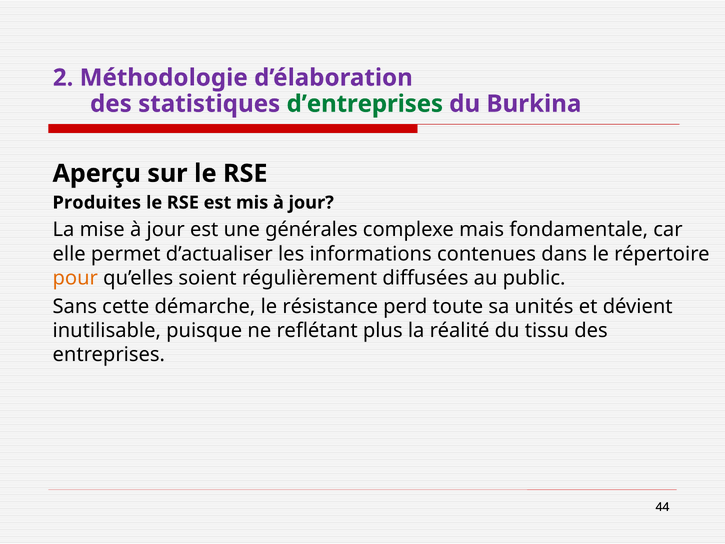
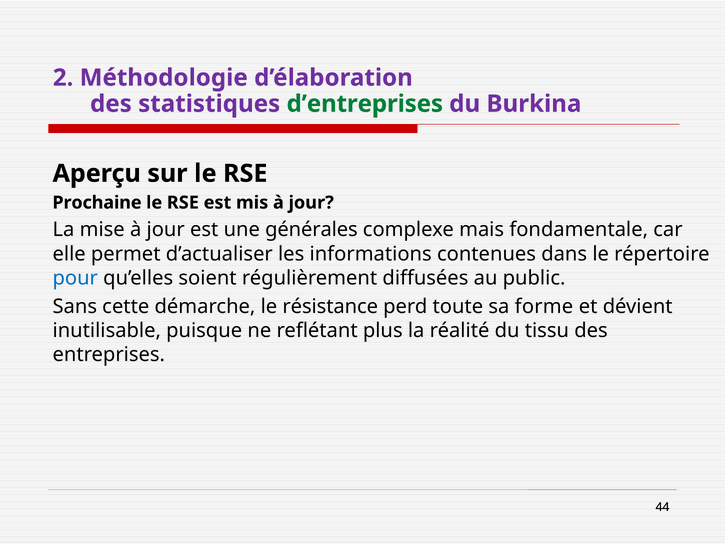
Produites: Produites -> Prochaine
pour colour: orange -> blue
unités: unités -> forme
